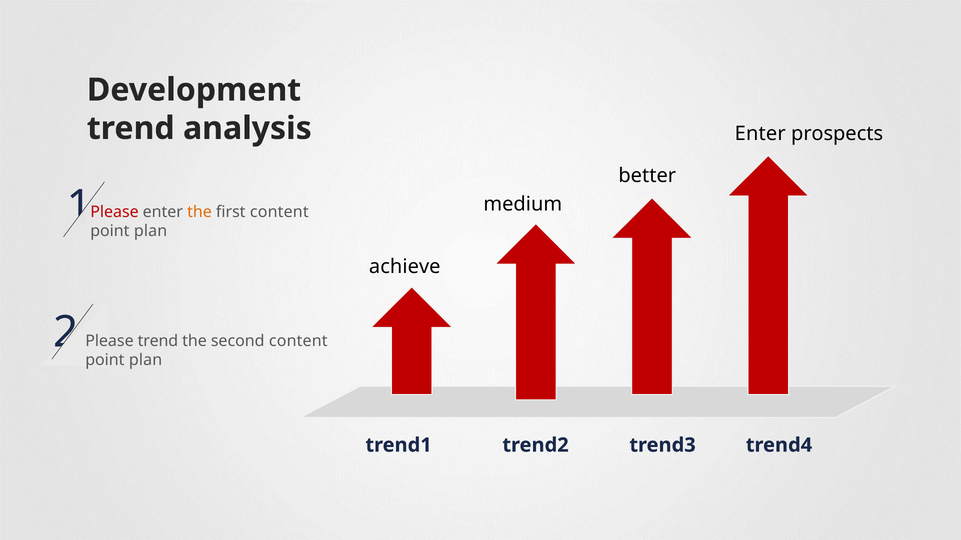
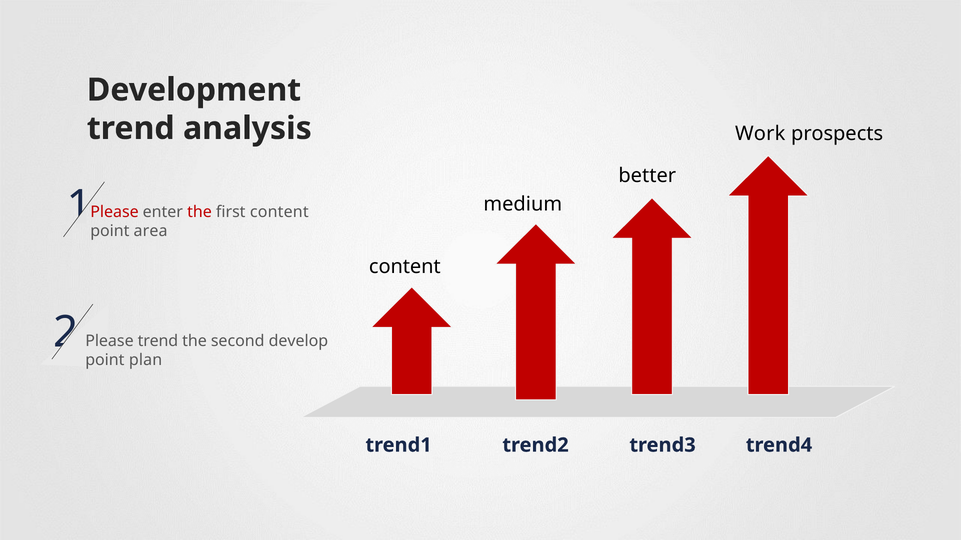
Enter at (760, 134): Enter -> Work
the at (199, 212) colour: orange -> red
plan at (151, 231): plan -> area
achieve at (405, 267): achieve -> content
second content: content -> develop
